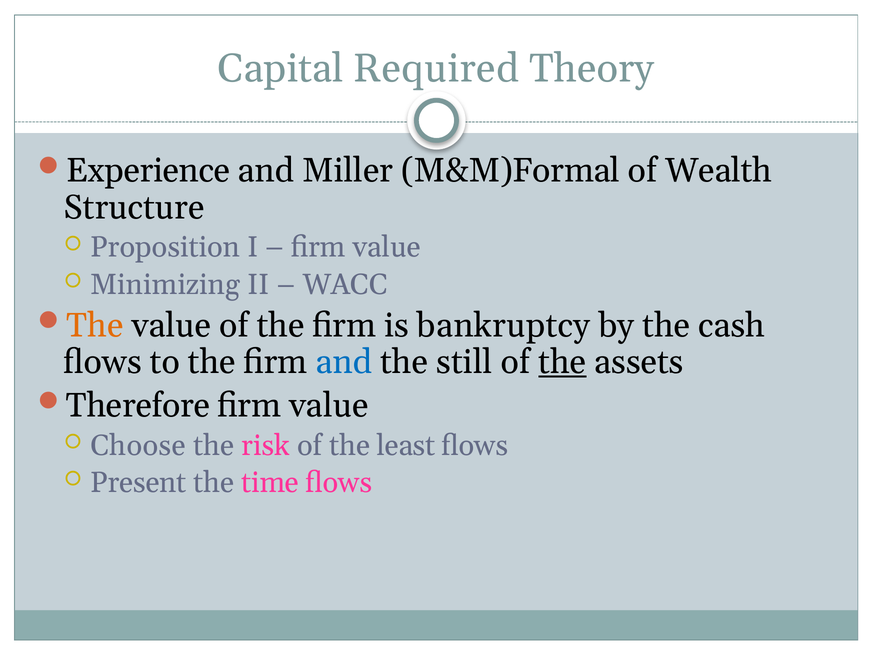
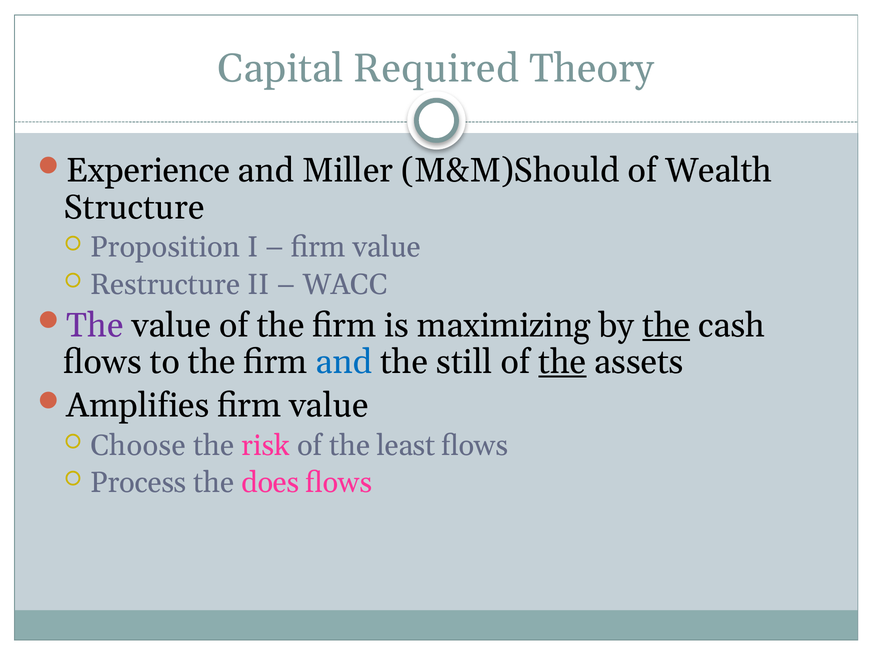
M&M)Formal: M&M)Formal -> M&M)Should
Minimizing: Minimizing -> Restructure
The at (95, 325) colour: orange -> purple
bankruptcy: bankruptcy -> maximizing
the at (666, 325) underline: none -> present
Therefore: Therefore -> Amplifies
Present: Present -> Process
time: time -> does
